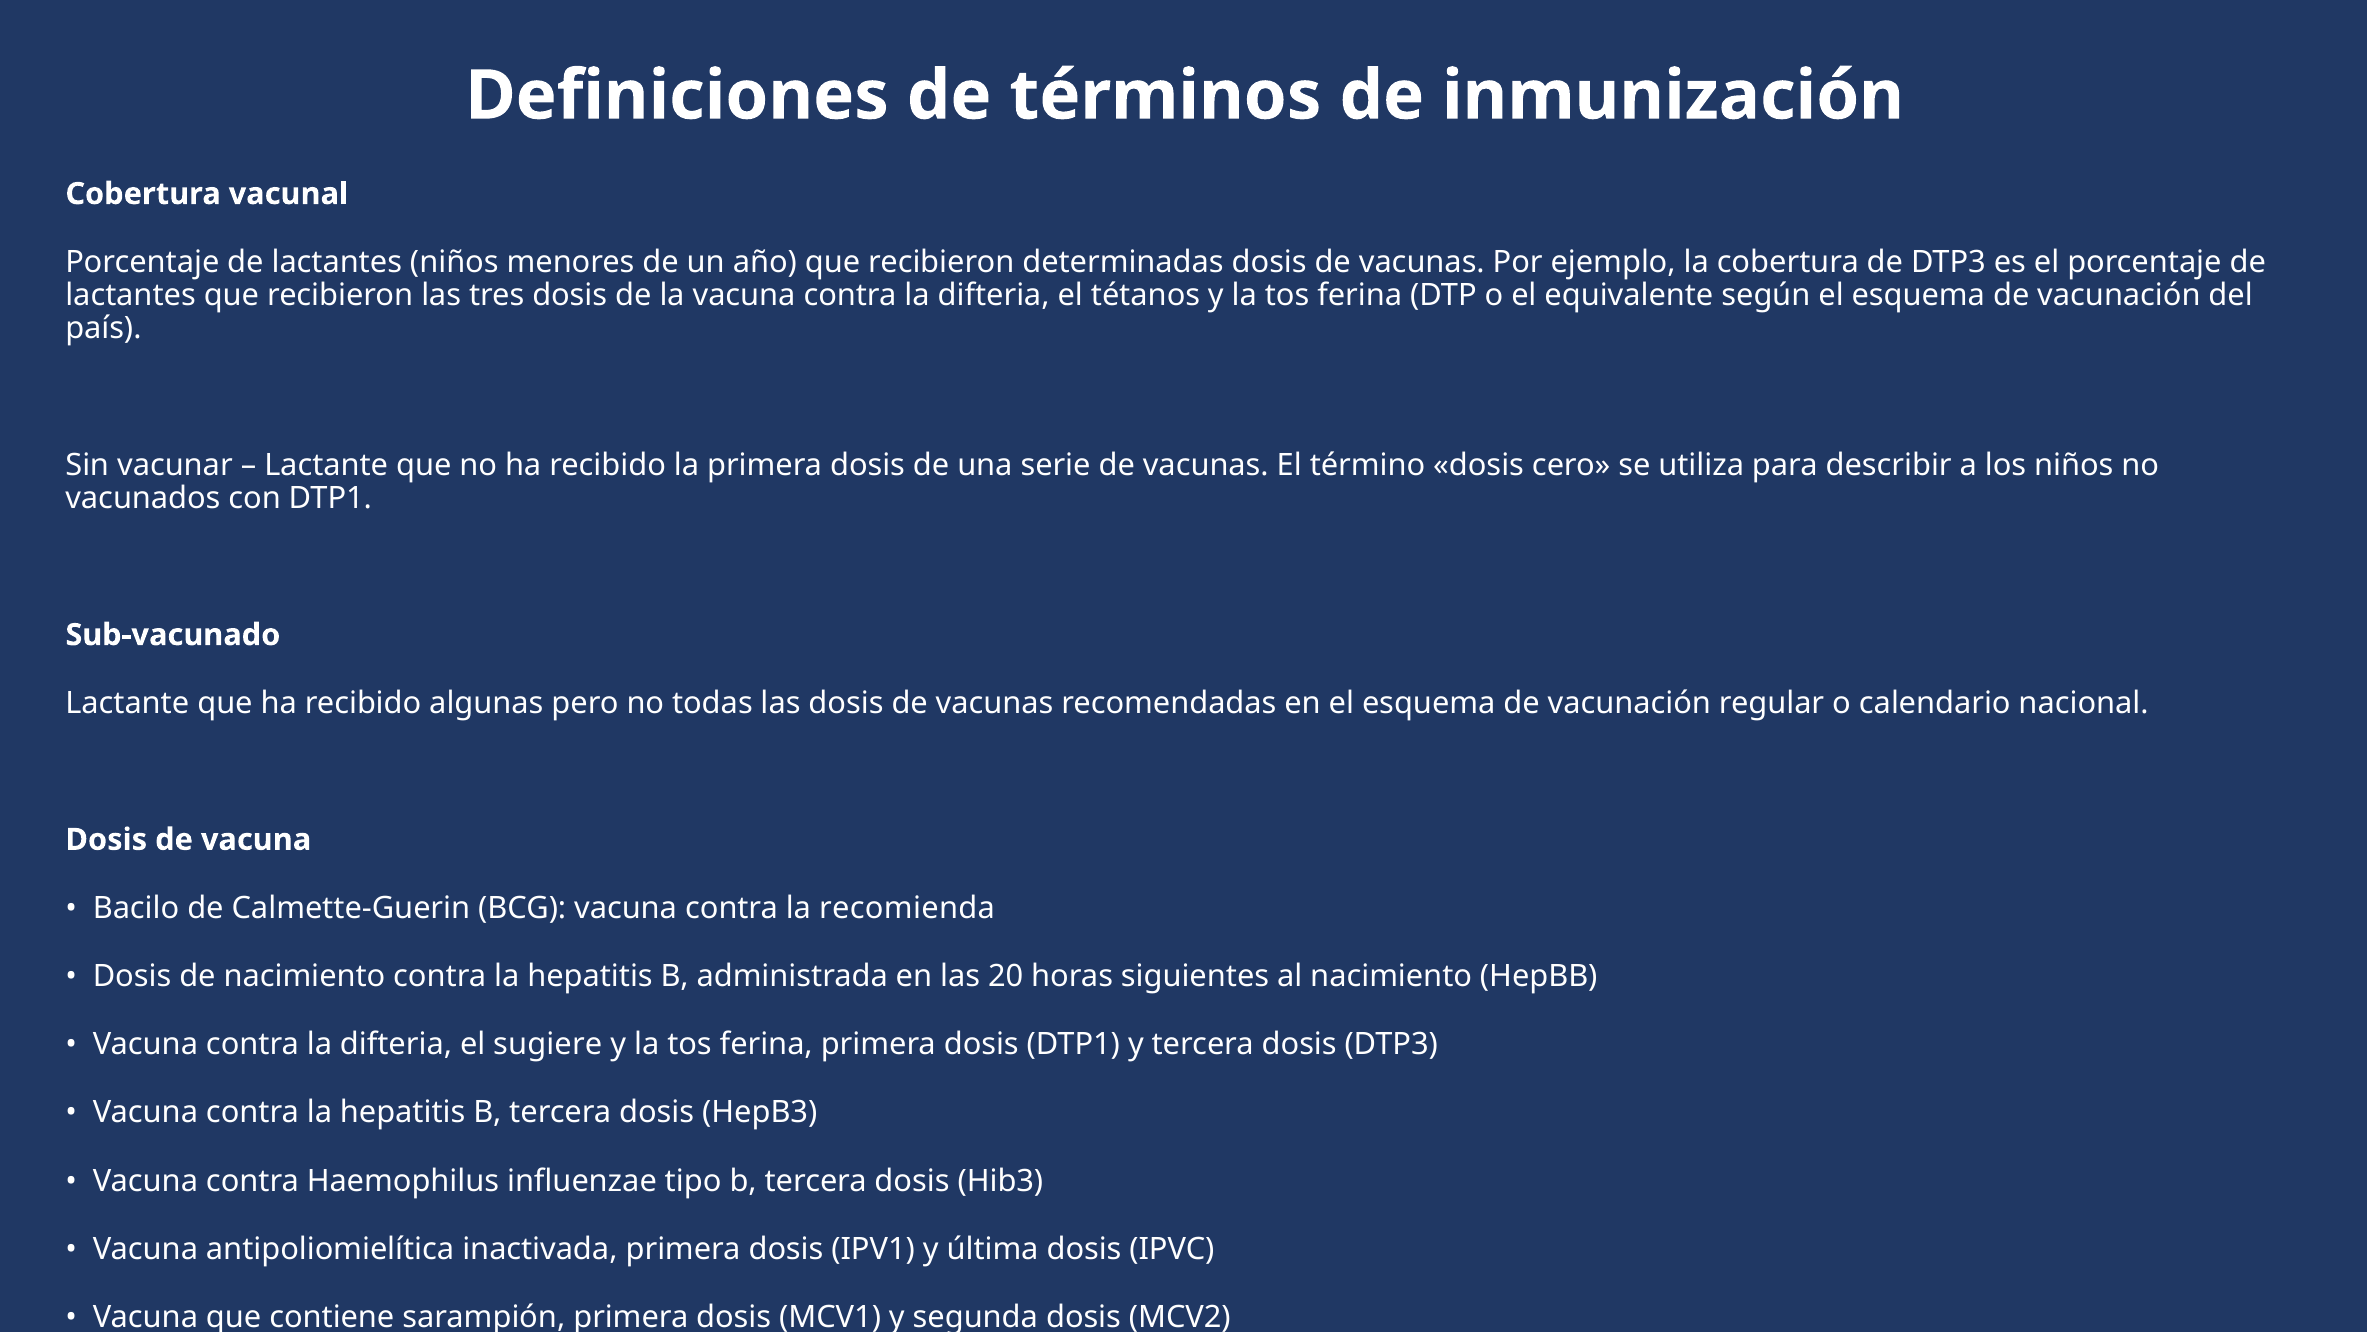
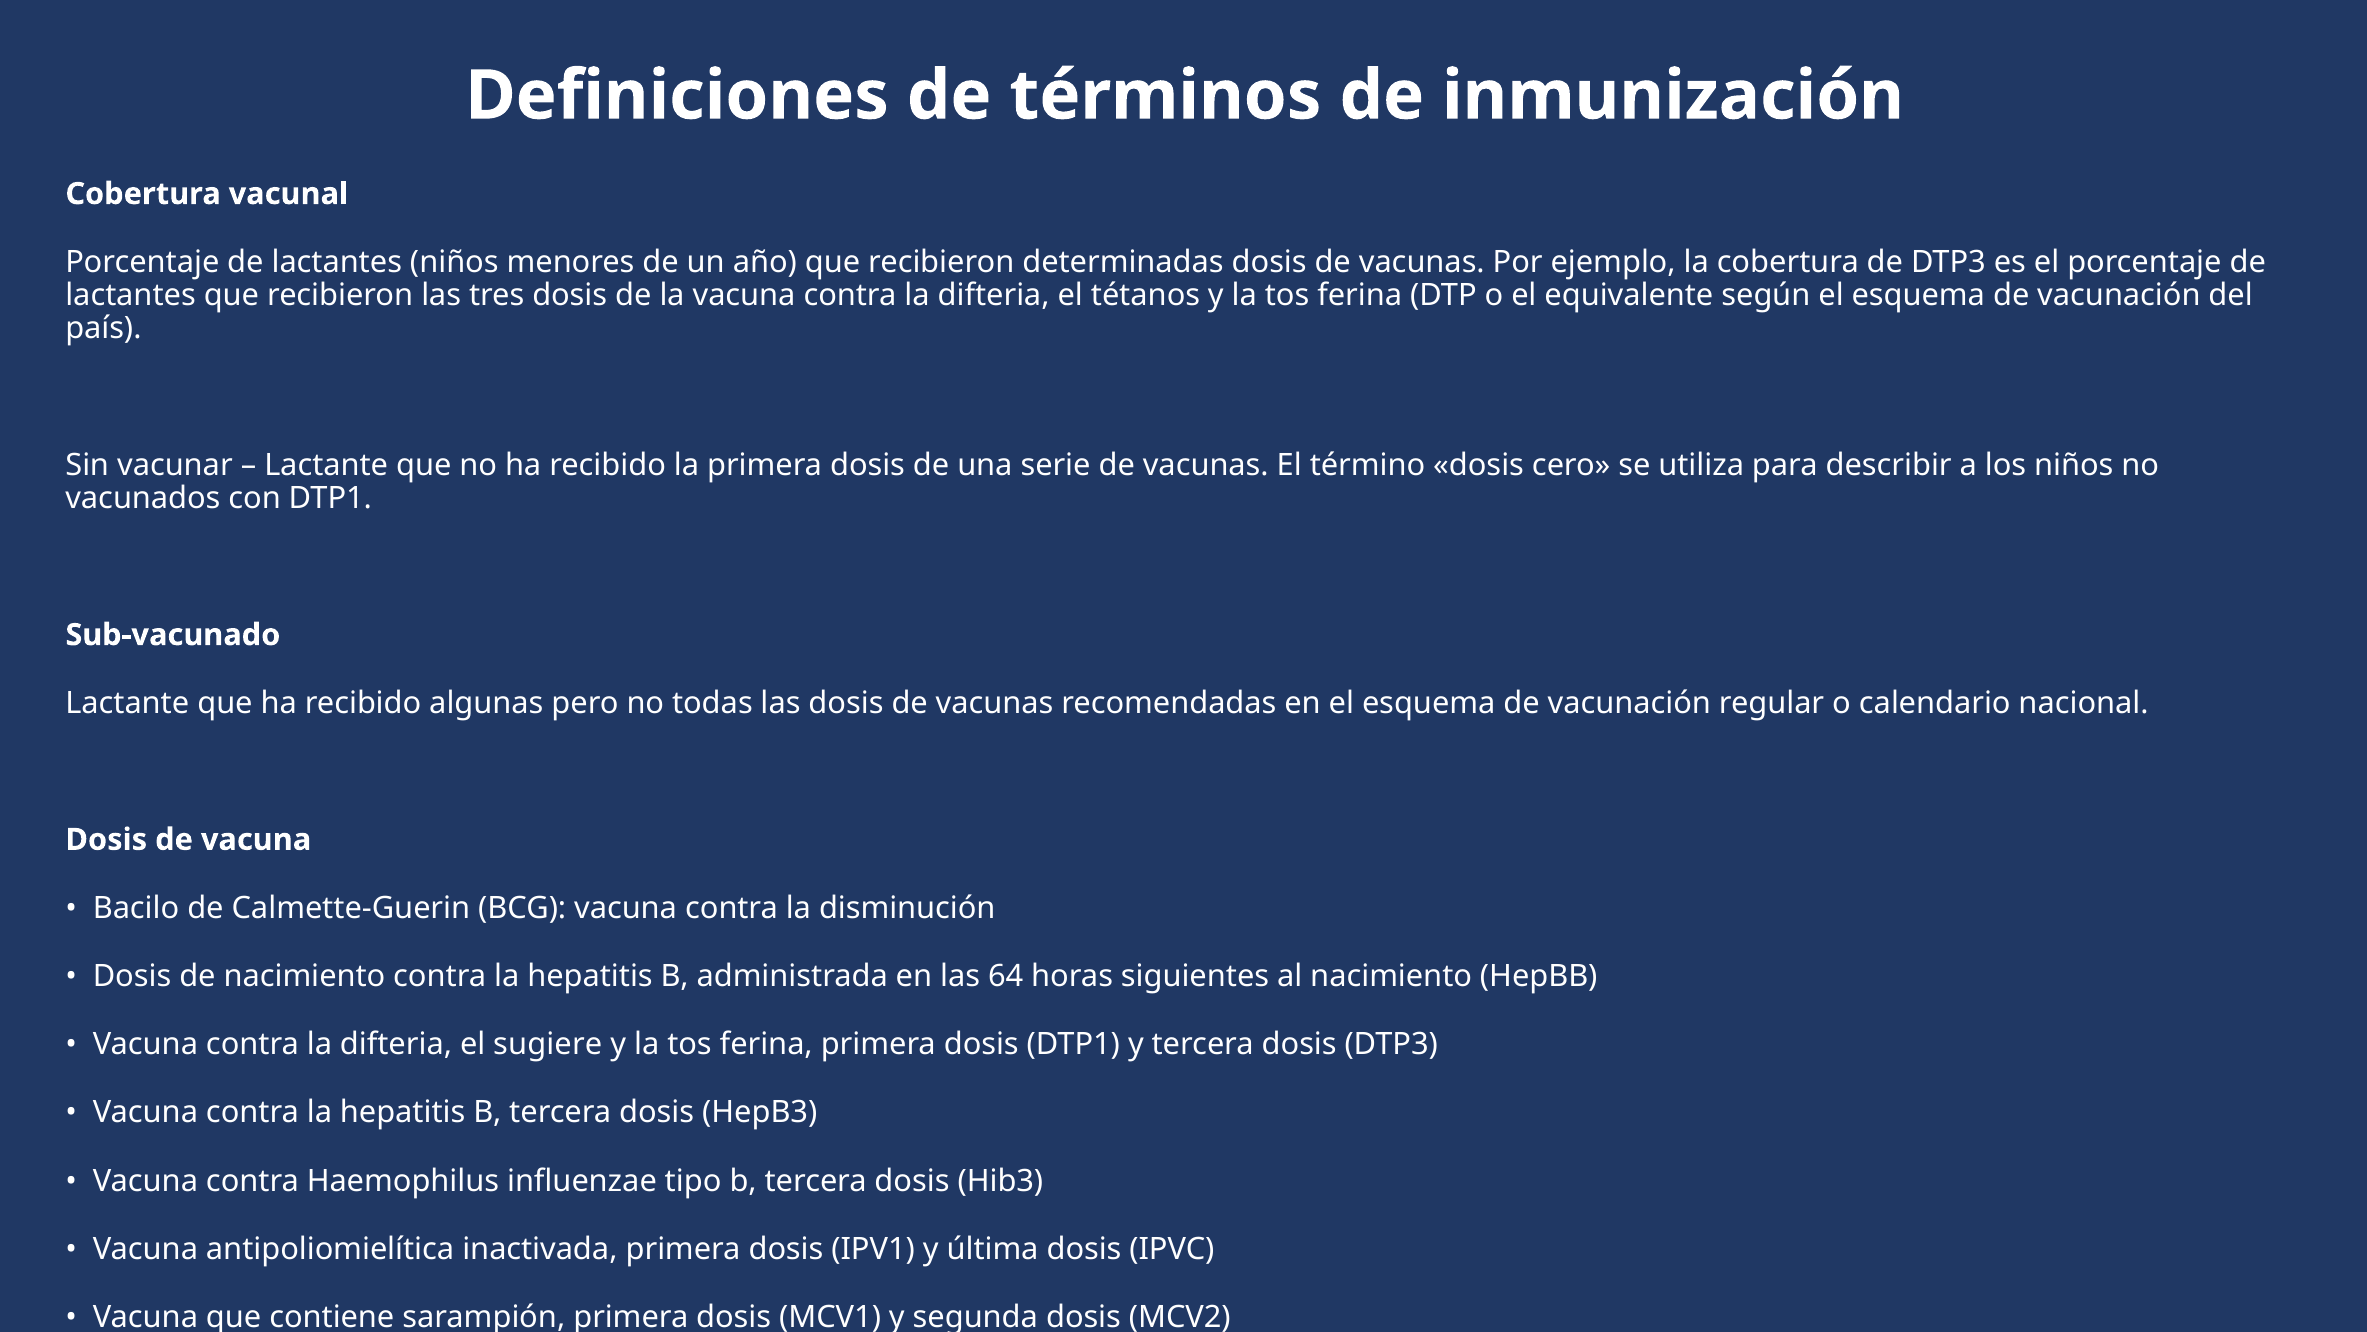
recomienda: recomienda -> disminución
20: 20 -> 64
